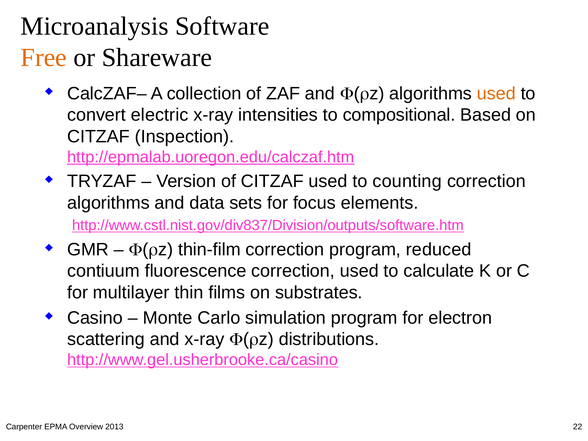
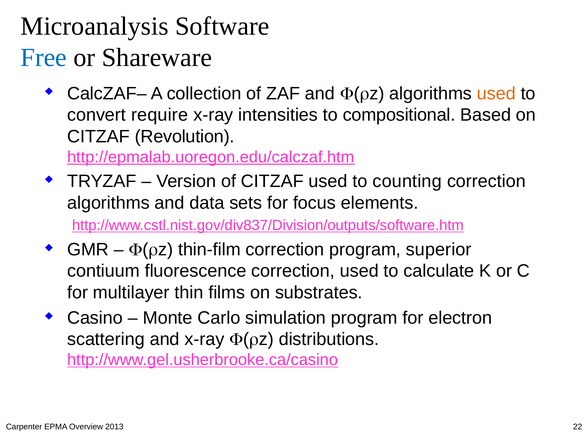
Free colour: orange -> blue
electric: electric -> require
Inspection: Inspection -> Revolution
reduced: reduced -> superior
